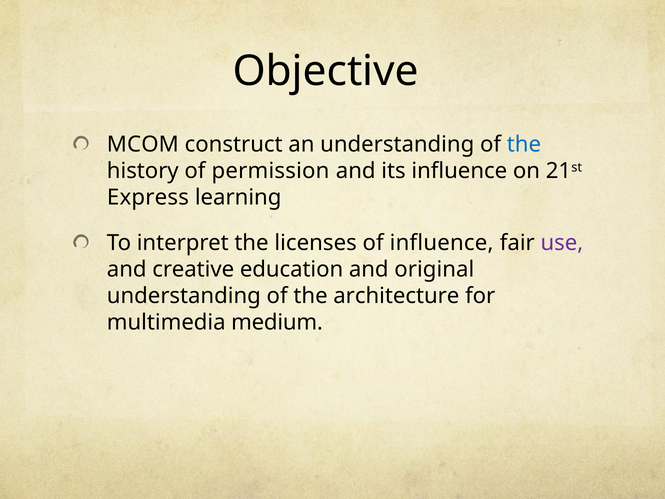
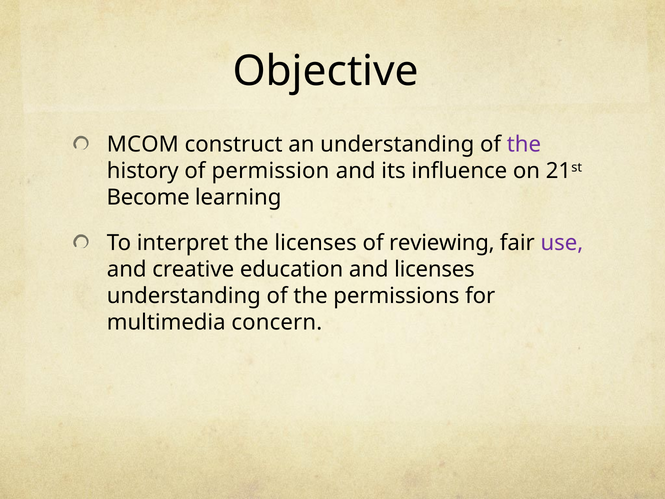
the at (524, 144) colour: blue -> purple
Express: Express -> Become
of influence: influence -> reviewing
and original: original -> licenses
architecture: architecture -> permissions
medium: medium -> concern
